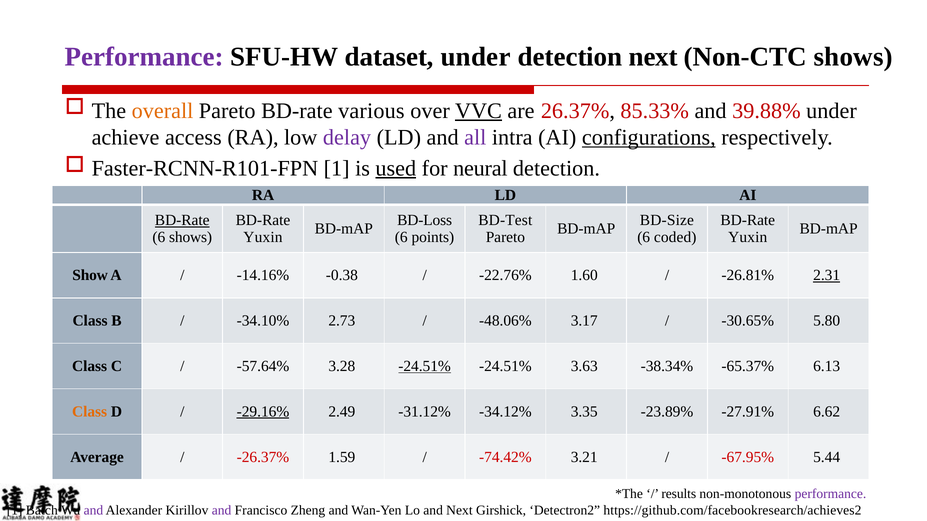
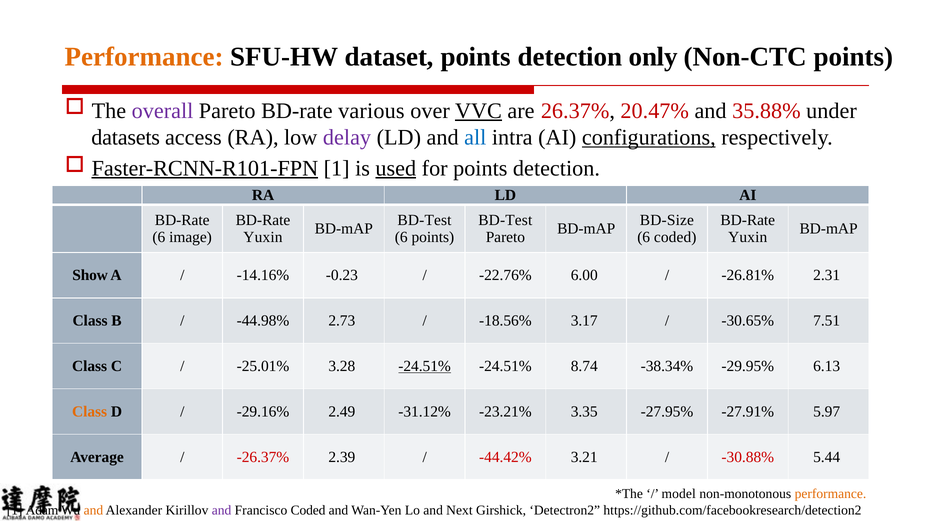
Performance at (144, 57) colour: purple -> orange
dataset under: under -> points
detection next: next -> only
Non-CTC shows: shows -> points
overall colour: orange -> purple
85.33%: 85.33% -> 20.47%
39.88%: 39.88% -> 35.88%
achieve: achieve -> datasets
all colour: purple -> blue
Faster-RCNN-R101-FPN underline: none -> present
for neural: neural -> points
BD-Rate at (182, 220) underline: present -> none
BD-Loss at (425, 220): BD-Loss -> BD-Test
6 shows: shows -> image
-0.38: -0.38 -> -0.23
1.60: 1.60 -> 6.00
2.31 underline: present -> none
-34.10%: -34.10% -> -44.98%
-48.06%: -48.06% -> -18.56%
5.80: 5.80 -> 7.51
-57.64%: -57.64% -> -25.01%
3.63: 3.63 -> 8.74
-65.37%: -65.37% -> -29.95%
-29.16% underline: present -> none
-34.12%: -34.12% -> -23.21%
-23.89%: -23.89% -> -27.95%
6.62: 6.62 -> 5.97
1.59: 1.59 -> 2.39
-74.42%: -74.42% -> -44.42%
-67.95%: -67.95% -> -30.88%
results: results -> model
performance at (830, 494) colour: purple -> orange
Batch: Batch -> Adam
and at (93, 511) colour: purple -> orange
Francisco Zheng: Zheng -> Coded
https://github.com/facebookresearch/achieves2: https://github.com/facebookresearch/achieves2 -> https://github.com/facebookresearch/detection2
